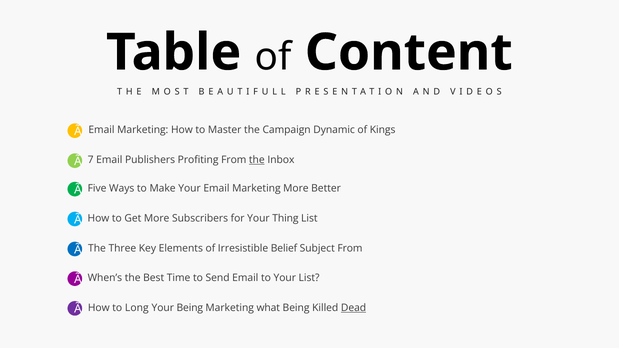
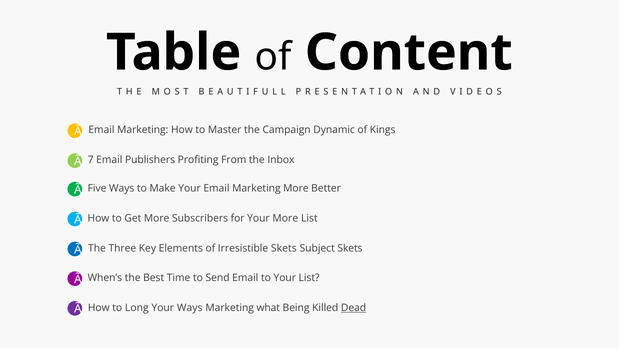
the at (257, 160) underline: present -> none
Your Thing: Thing -> More
Irresistible Belief: Belief -> Skets
Subject From: From -> Skets
Your Being: Being -> Ways
